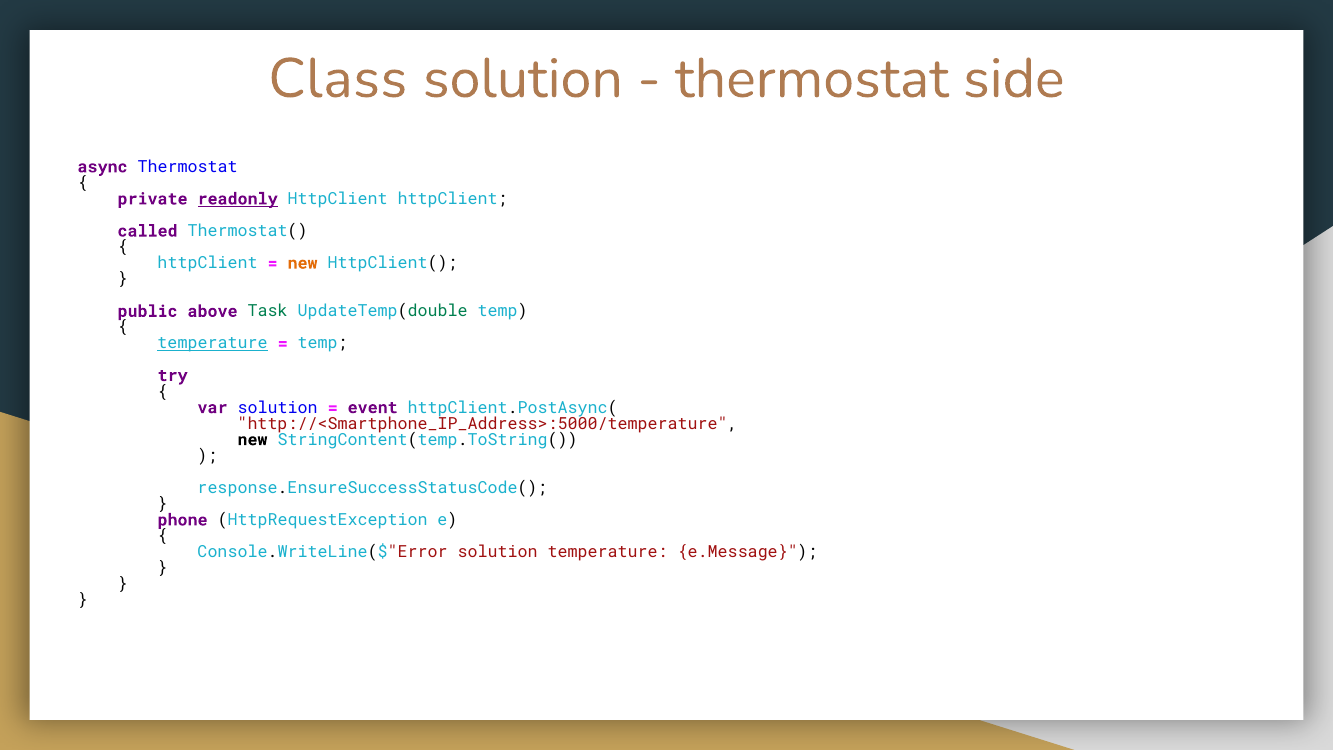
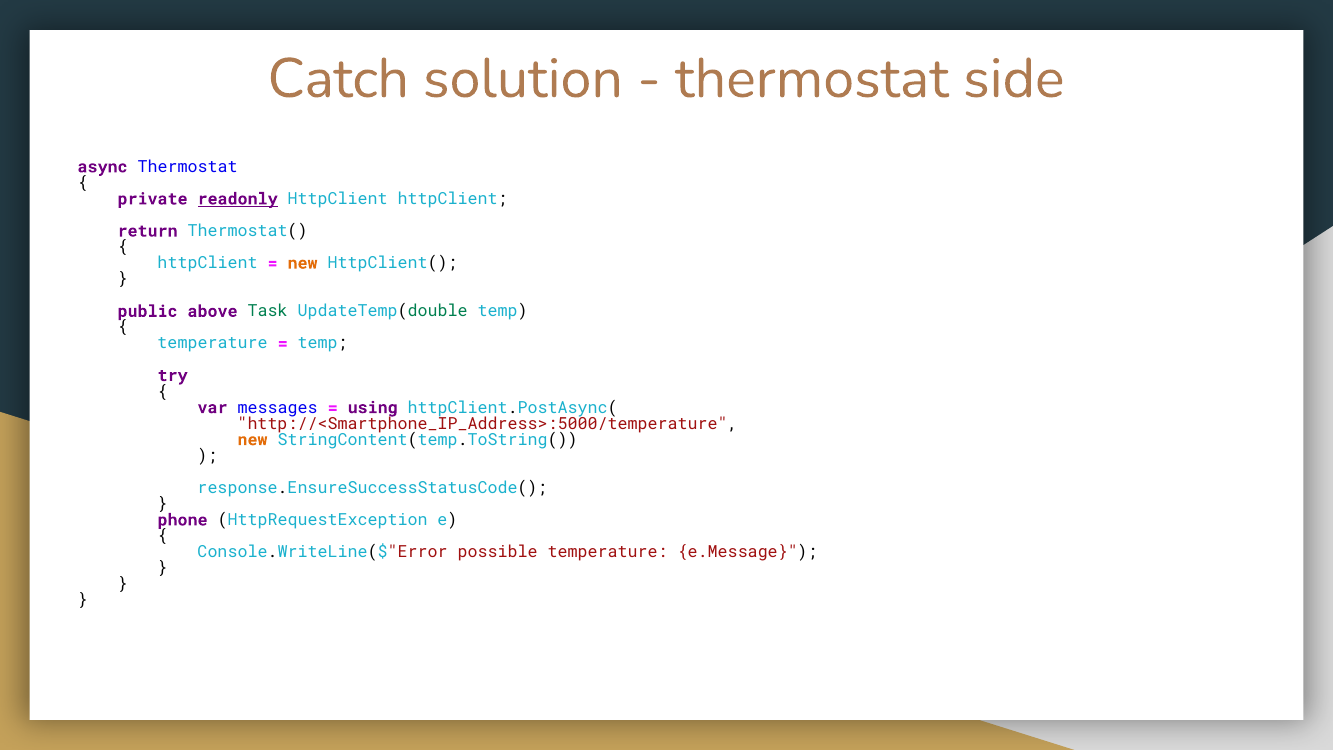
Class: Class -> Catch
called: called -> return
temperature at (213, 343) underline: present -> none
var solution: solution -> messages
event: event -> using
new at (252, 440) colour: black -> orange
Console.WriteLine($"Error solution: solution -> possible
